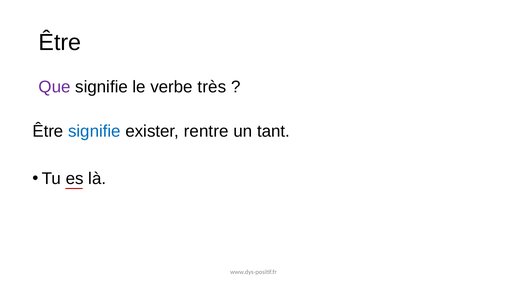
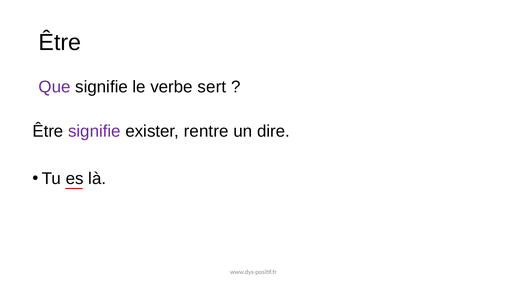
très: très -> sert
signifie at (94, 131) colour: blue -> purple
tant: tant -> dire
